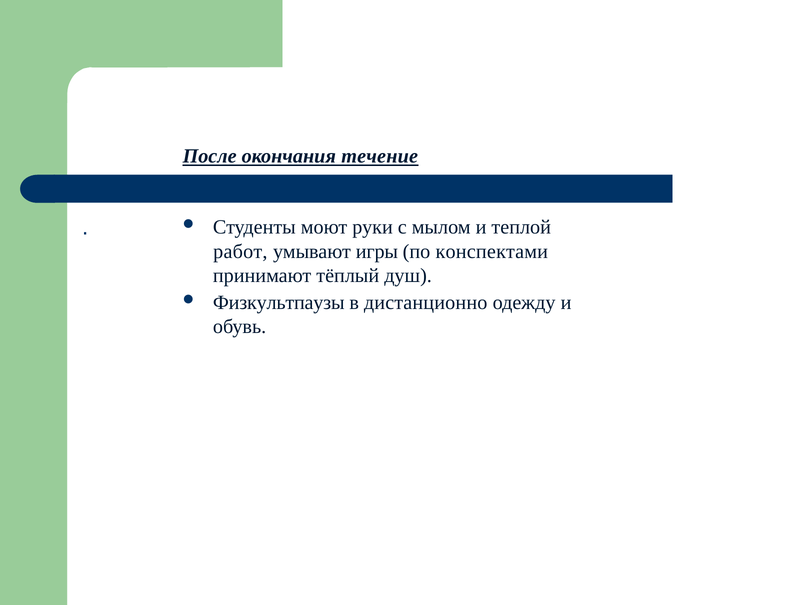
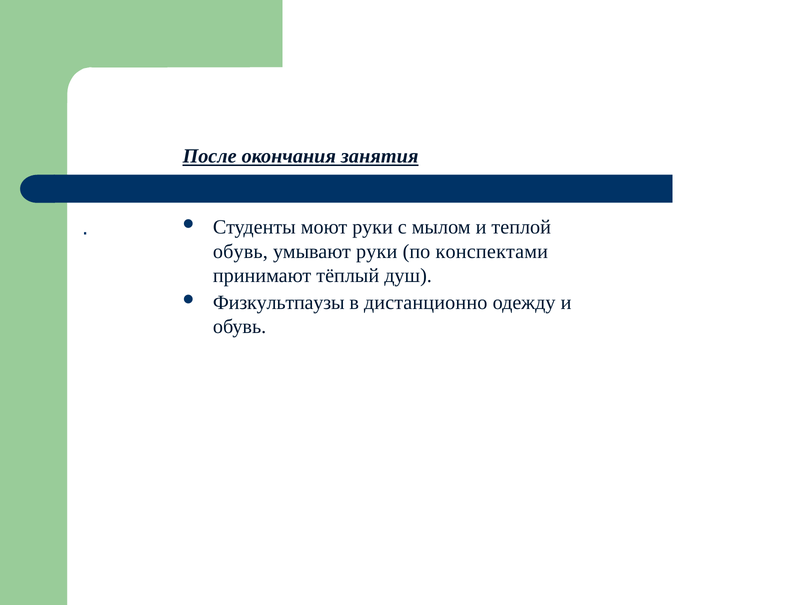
течение: течение -> занятия
работ at (240, 251): работ -> обувь
умывают игры: игры -> руки
